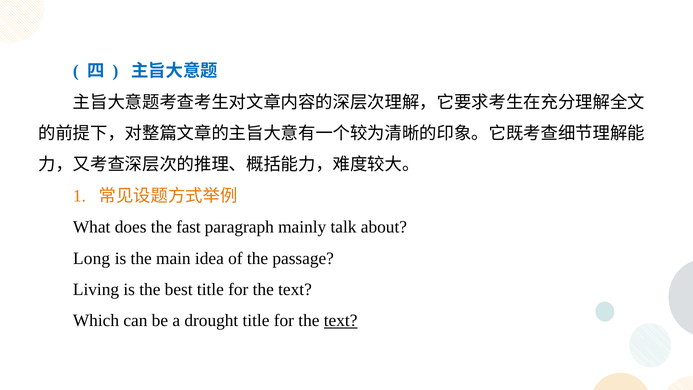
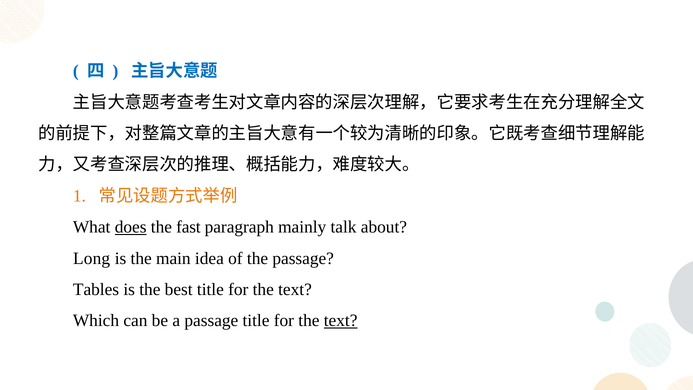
does underline: none -> present
Living: Living -> Tables
a drought: drought -> passage
